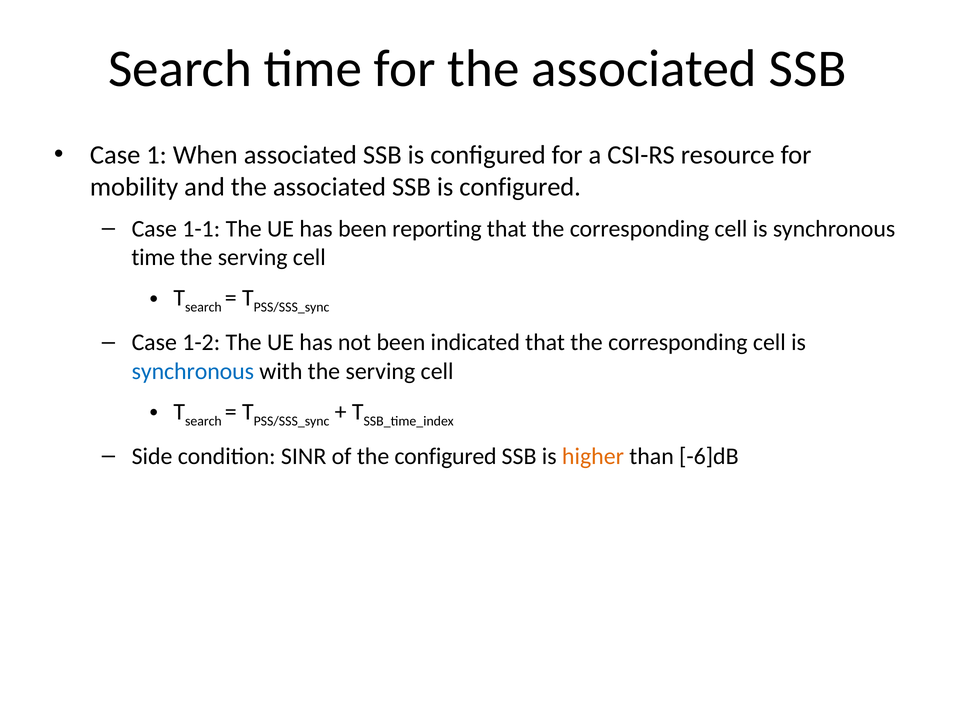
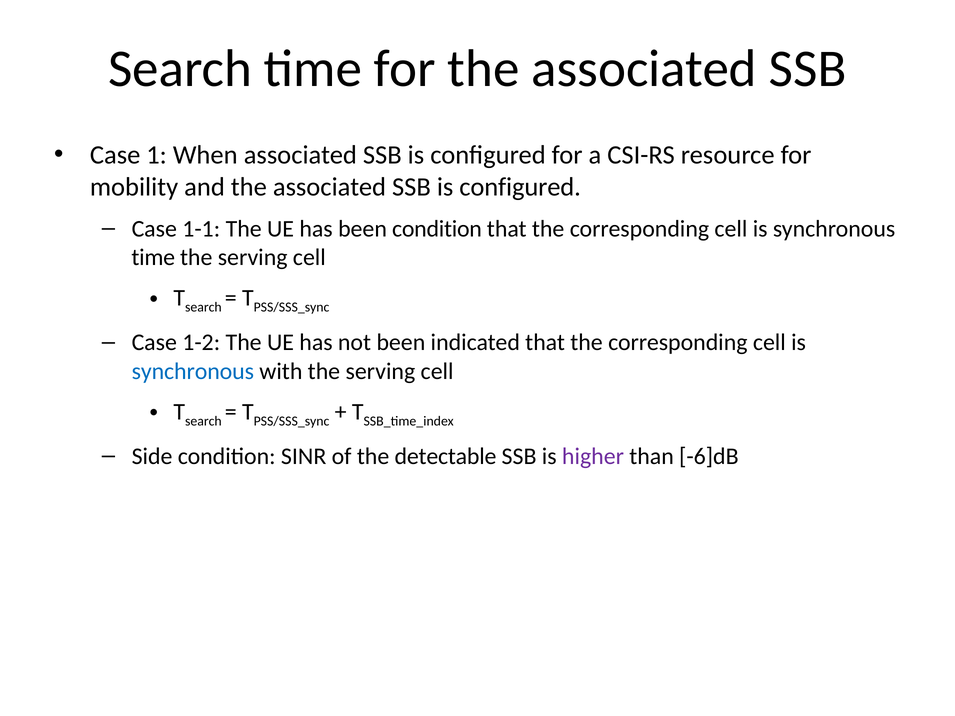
been reporting: reporting -> condition
the configured: configured -> detectable
higher colour: orange -> purple
